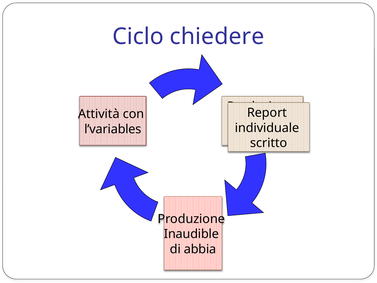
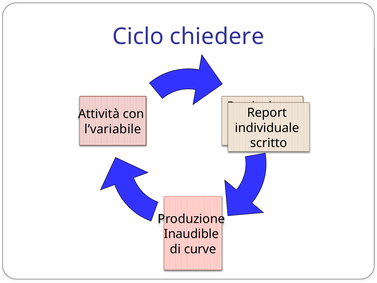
l’variables: l’variables -> l’variabile
abbia: abbia -> curve
